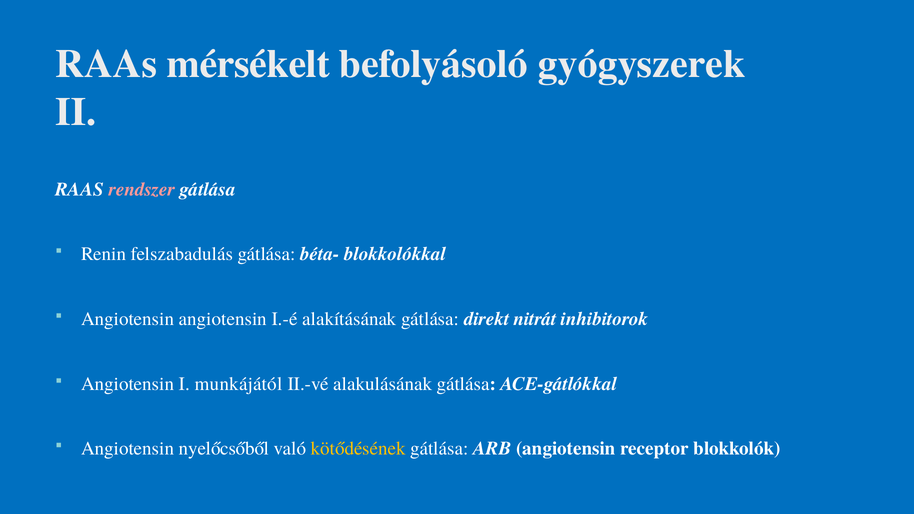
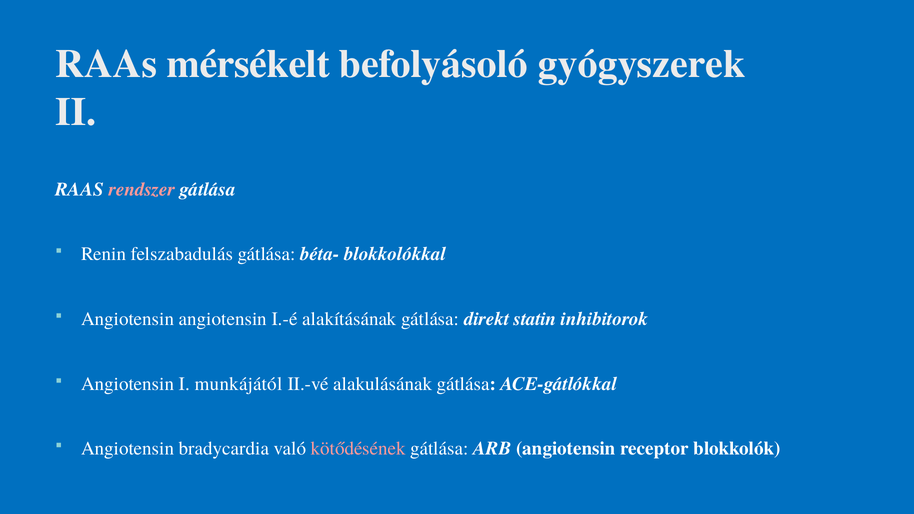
nitrát: nitrát -> statin
nyelőcsőből: nyelőcsőből -> bradycardia
kötődésének colour: yellow -> pink
